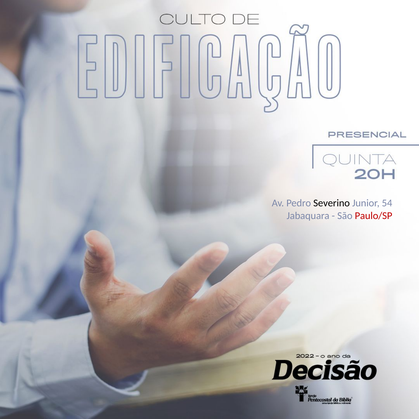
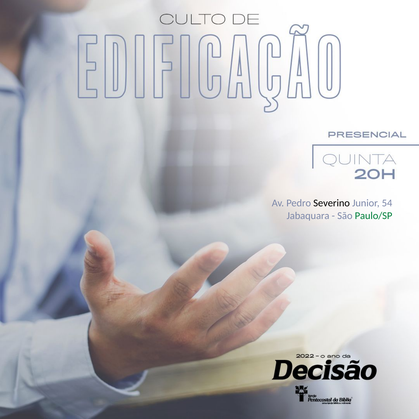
Paulo/SP colour: red -> green
